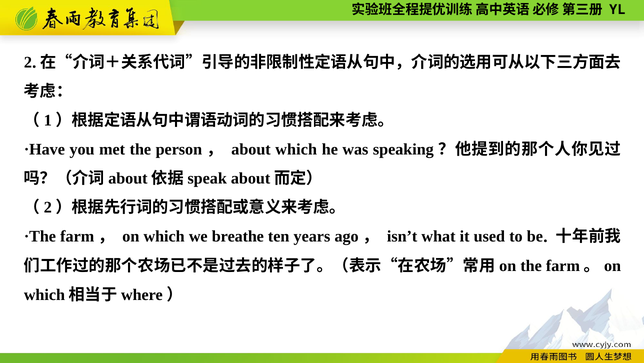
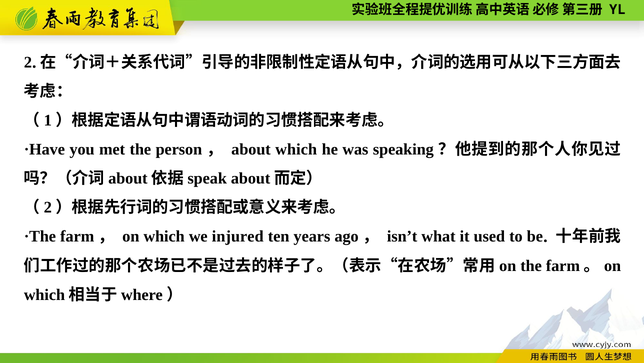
breathe: breathe -> injured
